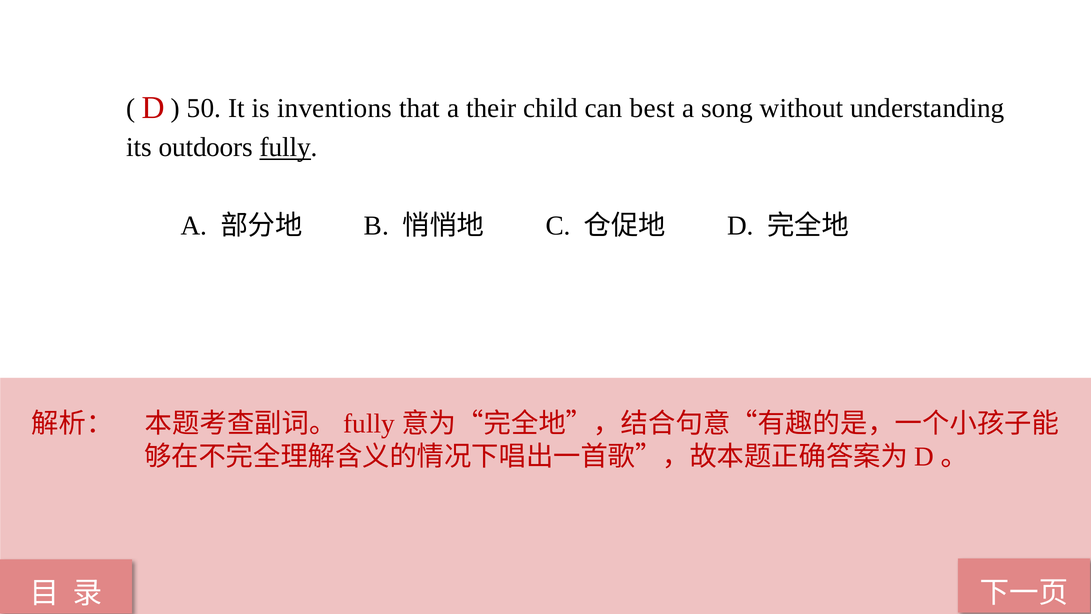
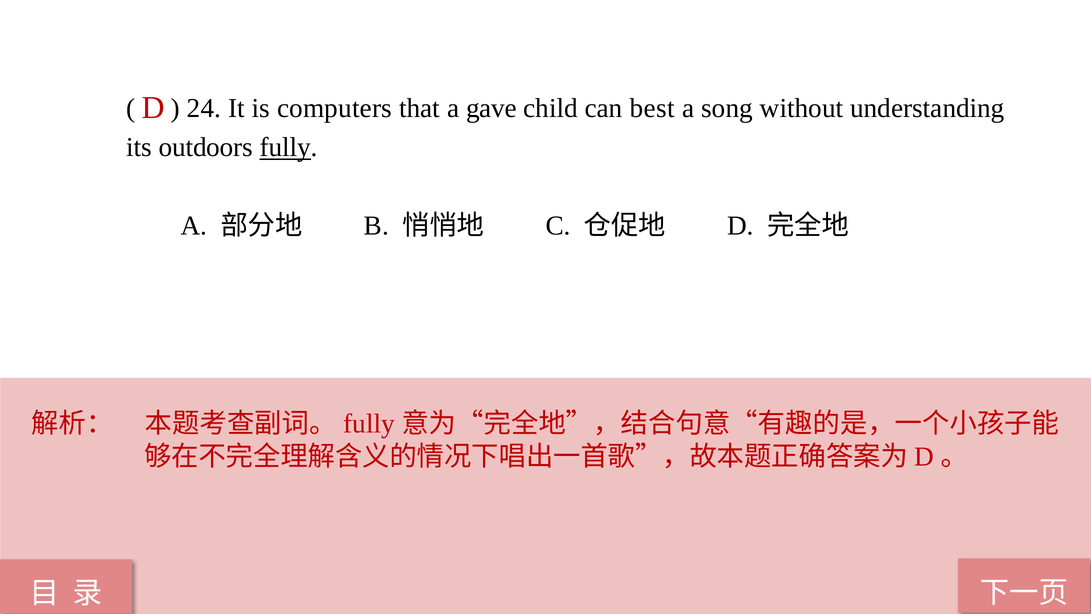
50: 50 -> 24
inventions: inventions -> computers
their: their -> gave
